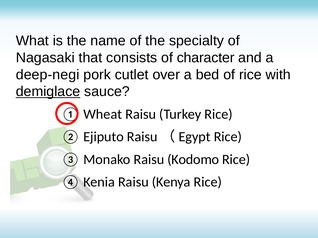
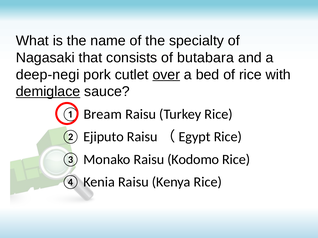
character: character -> butabara
over underline: none -> present
Wheat: Wheat -> Bream
